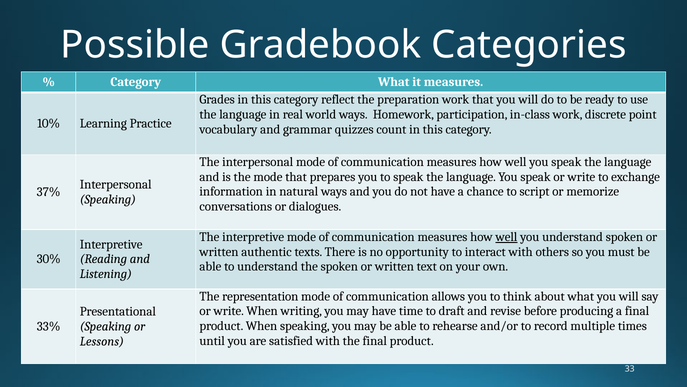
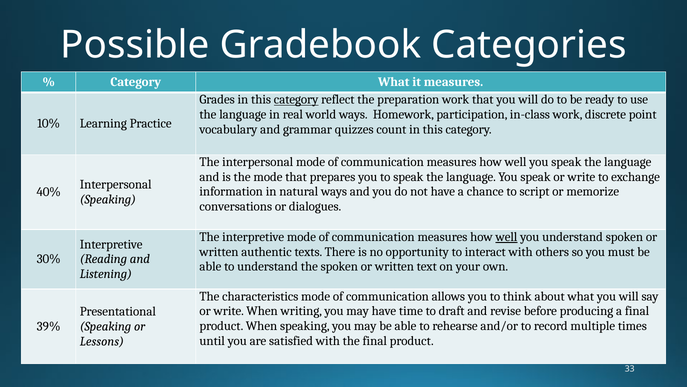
category at (296, 100) underline: none -> present
37%: 37% -> 40%
representation: representation -> characteristics
33%: 33% -> 39%
